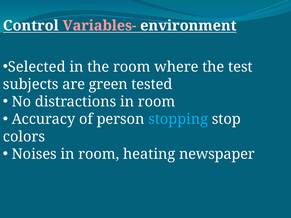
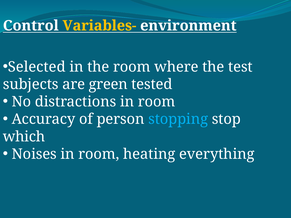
Variables- colour: pink -> yellow
colors: colors -> which
newspaper: newspaper -> everything
